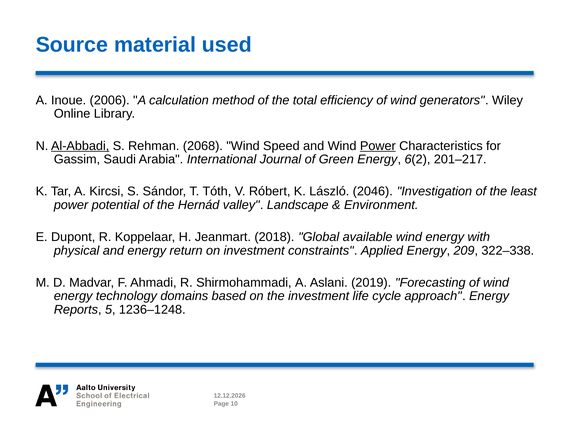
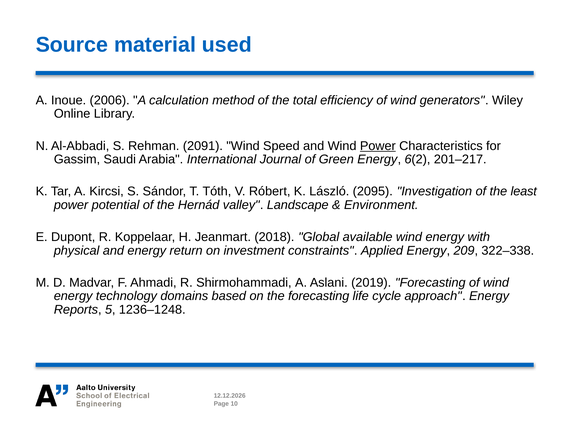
Al-Abbadi underline: present -> none
2068: 2068 -> 2091
2046: 2046 -> 2095
the investment: investment -> forecasting
